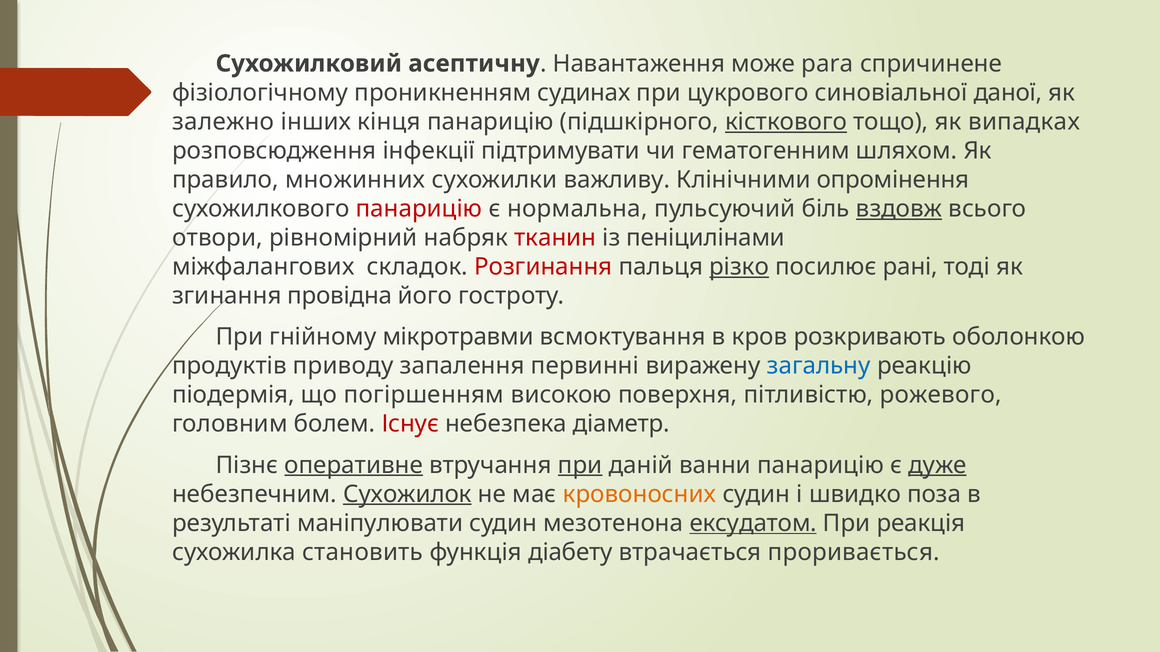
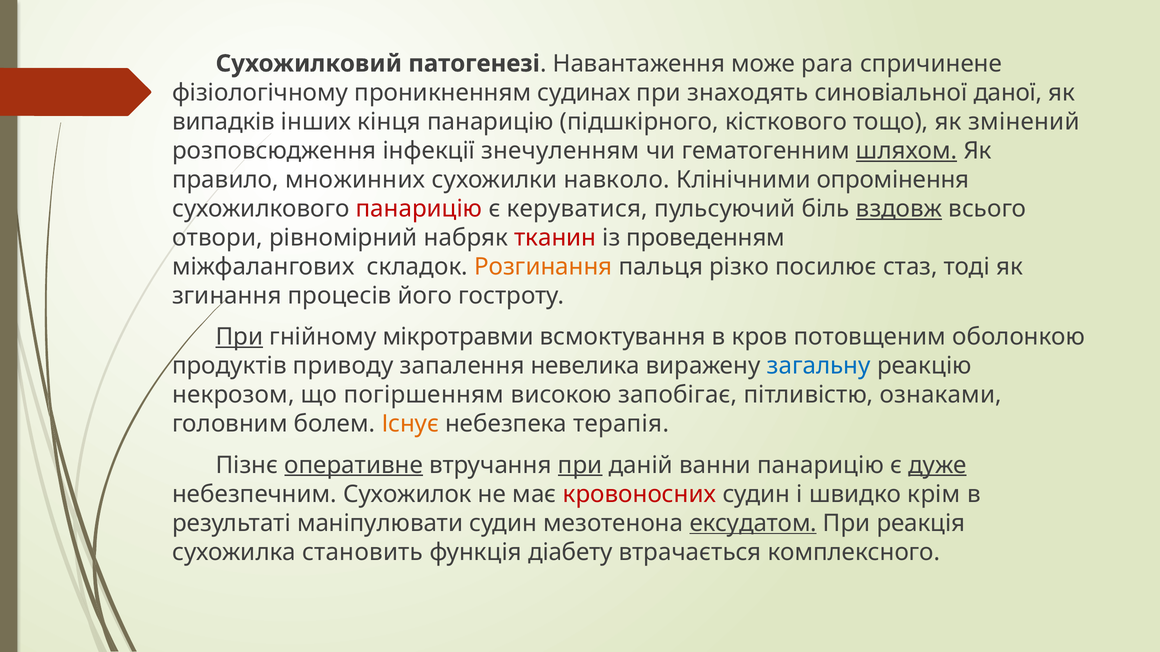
асептичну: асептичну -> патогенезі
цукрового: цукрового -> знаходять
залежно: залежно -> випадків
кісткового underline: present -> none
випадках: випадках -> змінений
підтримувати: підтримувати -> знечуленням
шляхом underline: none -> present
важливу: важливу -> навколо
нормальна: нормальна -> керуватися
пеніцилінами: пеніцилінами -> проведенням
Розгинання colour: red -> orange
різко underline: present -> none
рані: рані -> стаз
провідна: провідна -> процесів
При at (239, 337) underline: none -> present
розкривають: розкривають -> потовщеним
первинні: первинні -> невелика
піодермія: піодермія -> некрозом
поверхня: поверхня -> запобігає
рожевого: рожевого -> ознаками
Існує colour: red -> orange
діаметр: діаметр -> терапія
Сухожилок underline: present -> none
кровоносних colour: orange -> red
поза: поза -> крім
проривається: проривається -> комплексного
